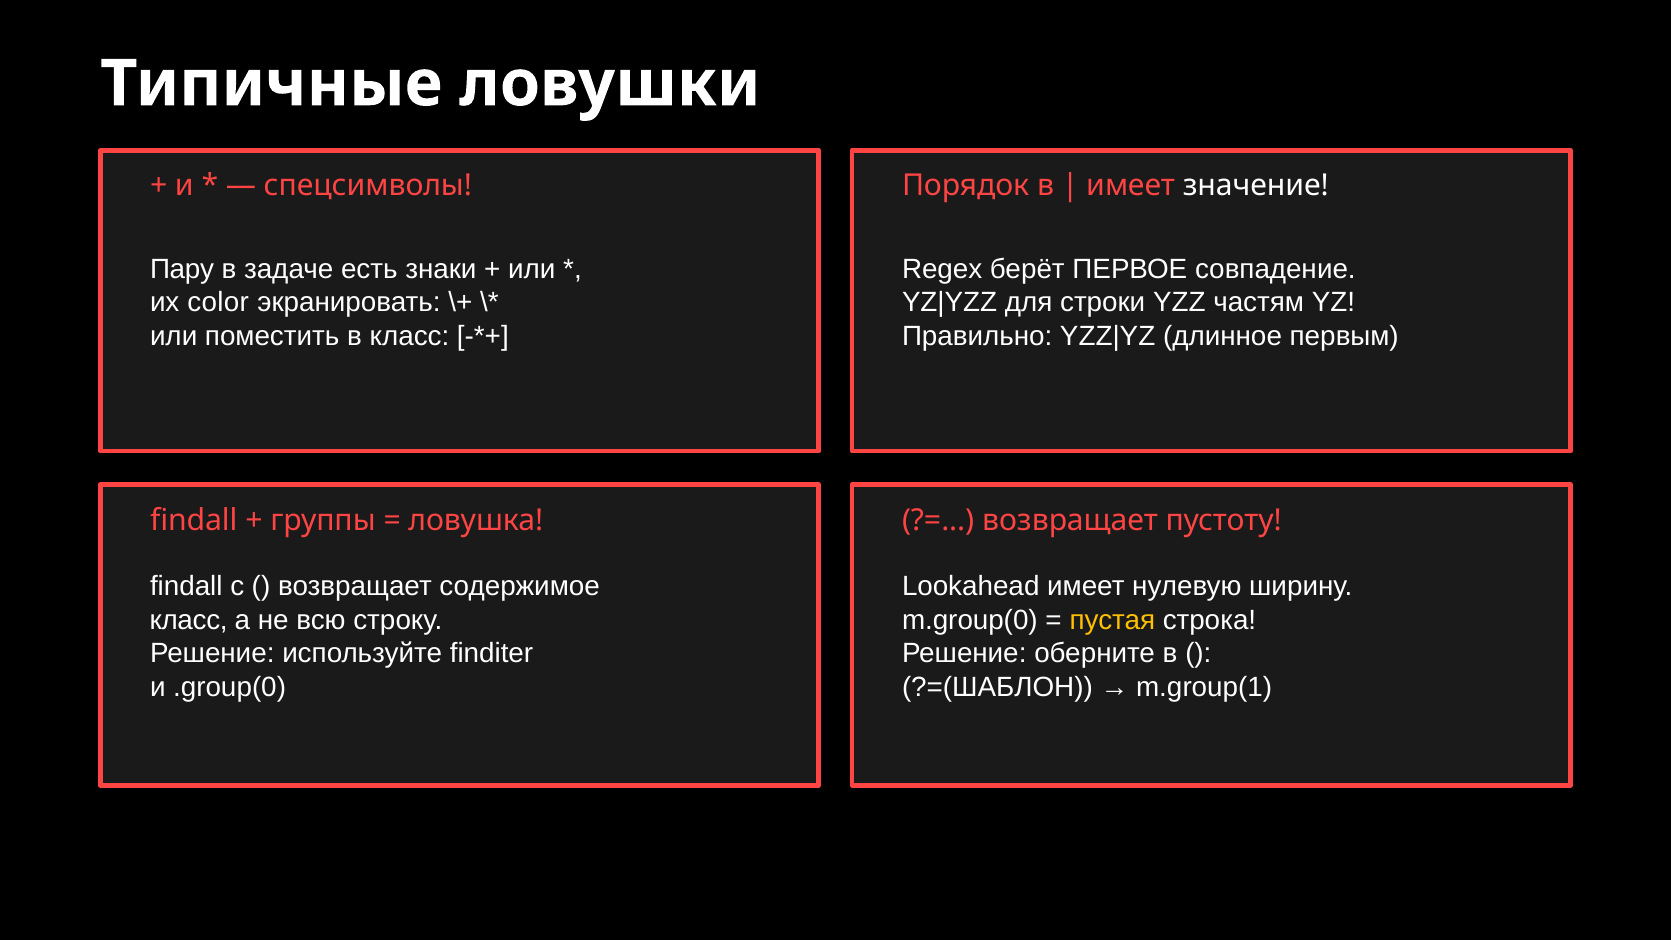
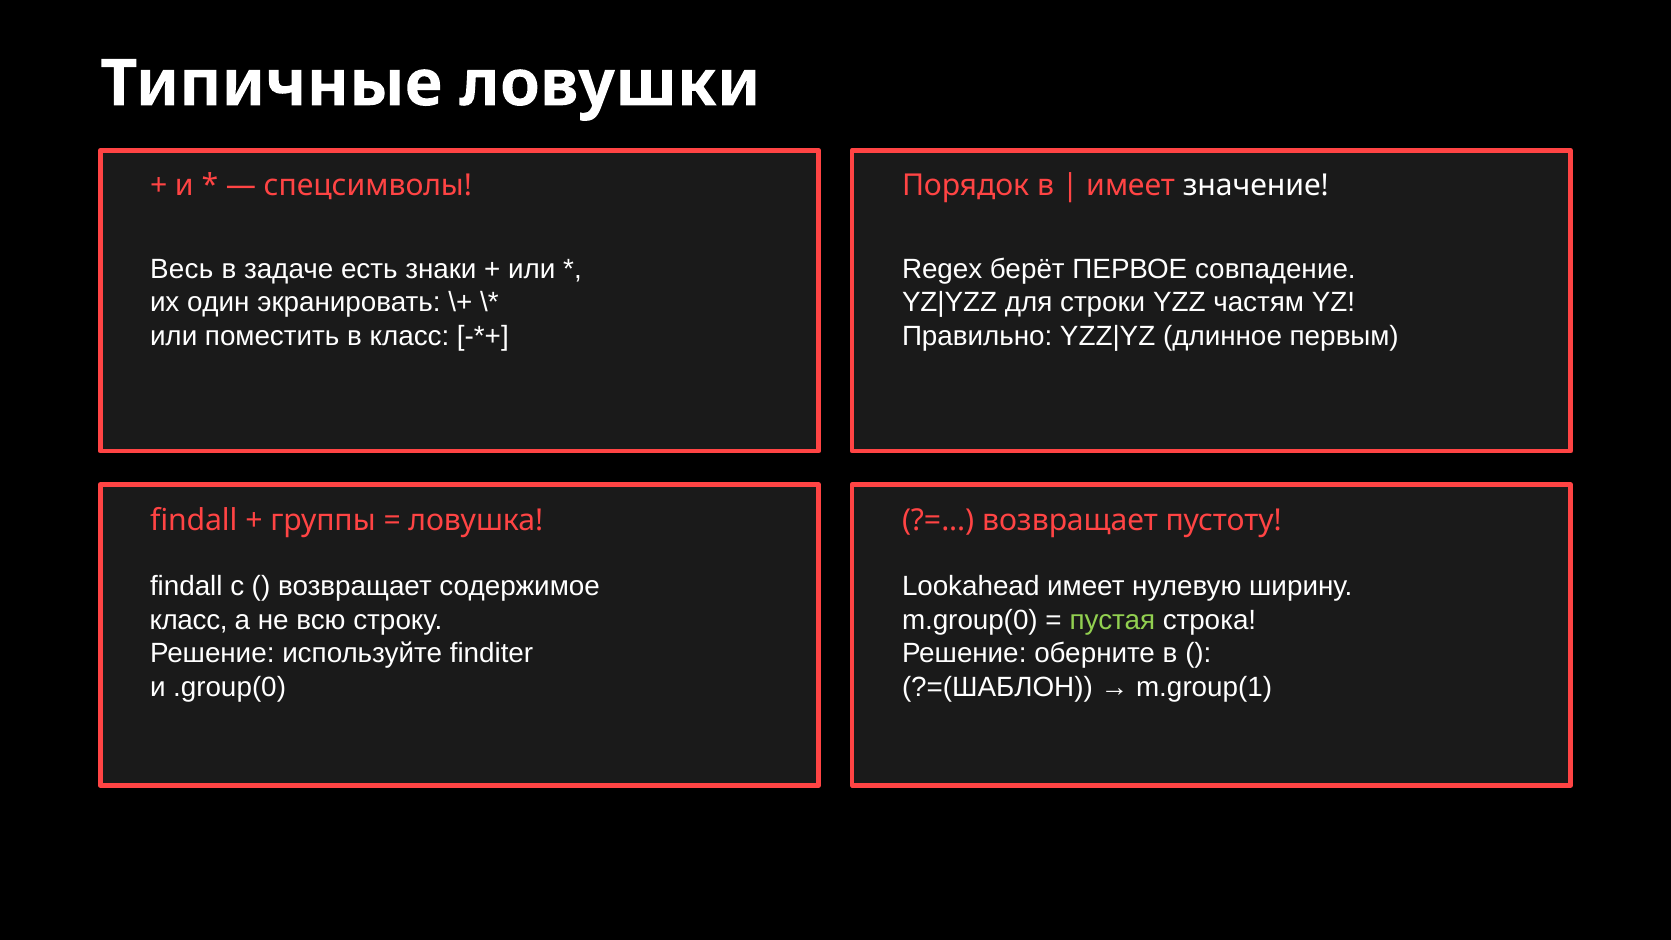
Пару: Пару -> Весь
color: color -> один
пустая colour: yellow -> light green
